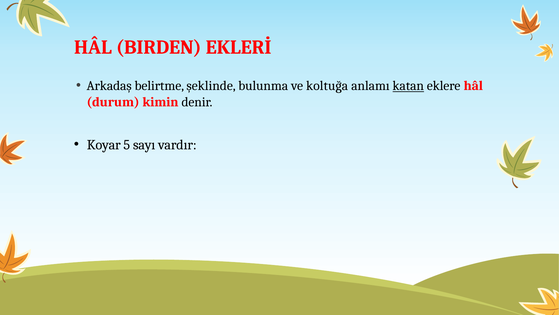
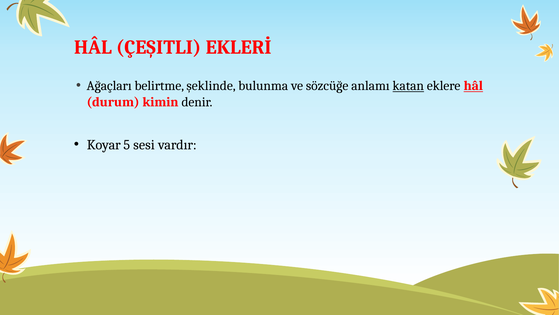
BIRDEN: BIRDEN -> ÇEŞITLI
Arkadaş: Arkadaş -> Ağaçları
koltuğa: koltuğa -> sözcüğe
hâl at (473, 86) underline: none -> present
sayı: sayı -> sesi
